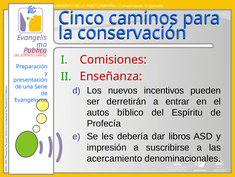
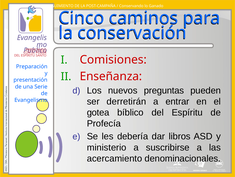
incentivos: incentivos -> preguntas
autos: autos -> gotea
impresión: impresión -> ministerio
